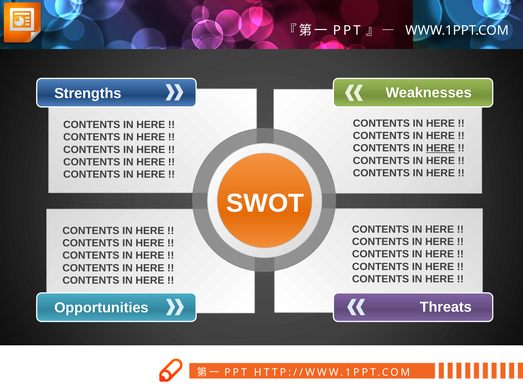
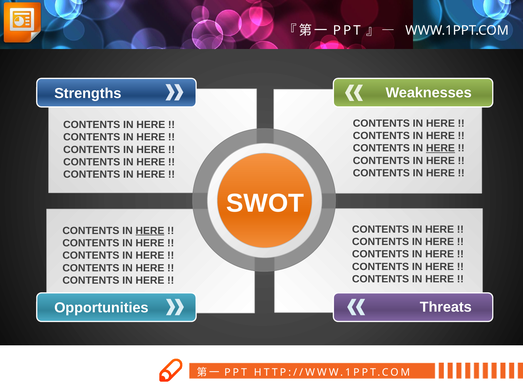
HERE at (150, 231) underline: none -> present
